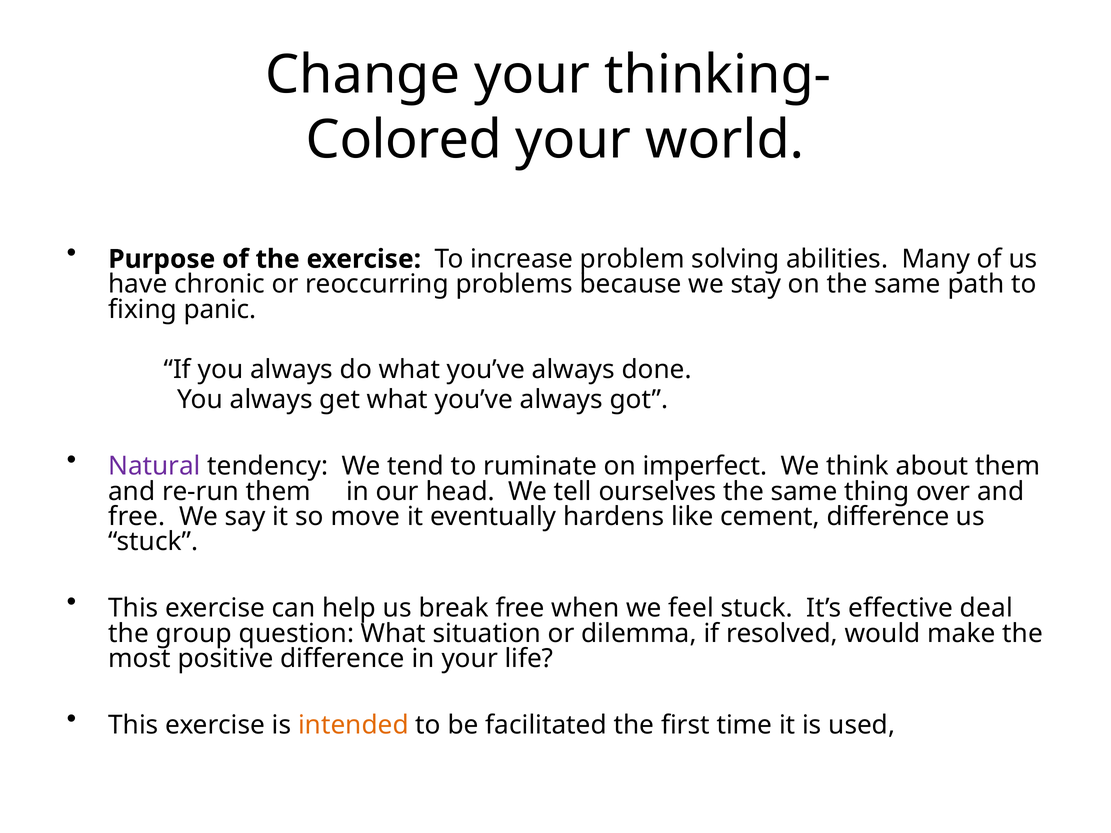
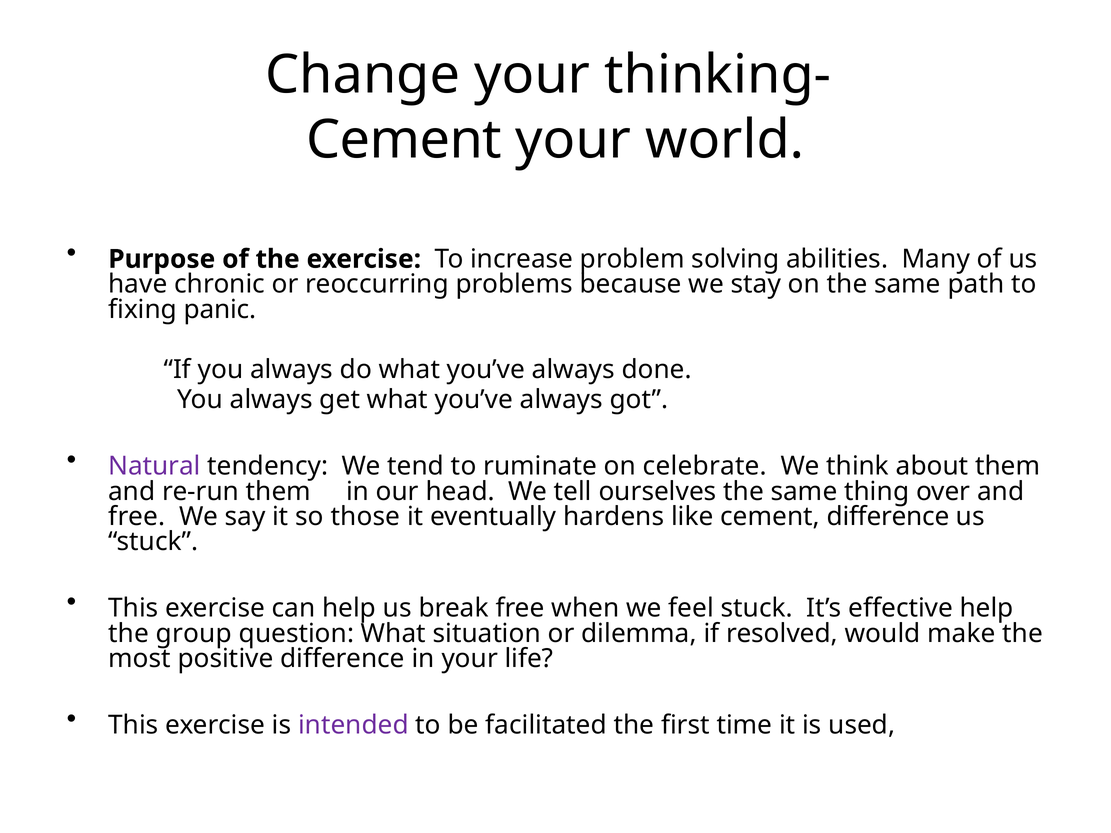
Colored at (404, 140): Colored -> Cement
imperfect: imperfect -> celebrate
move: move -> those
effective deal: deal -> help
intended colour: orange -> purple
